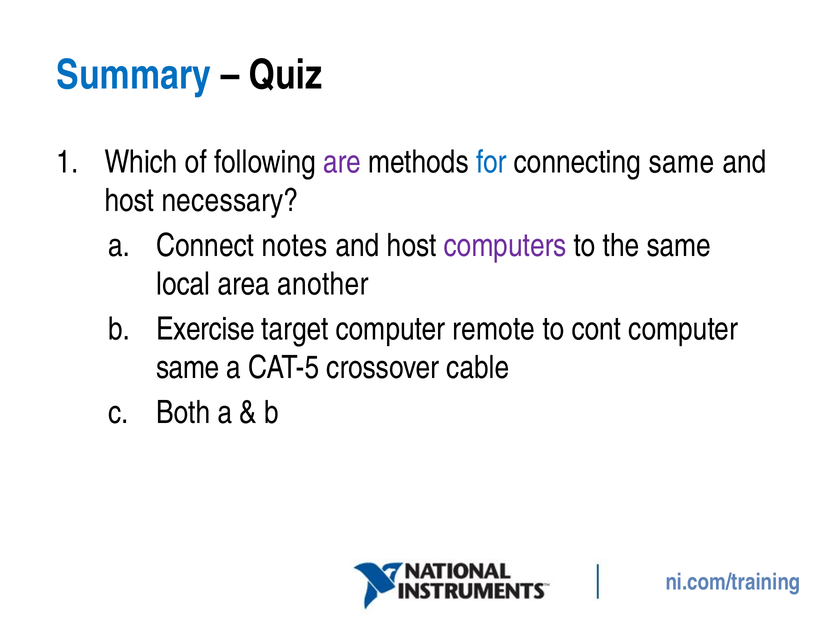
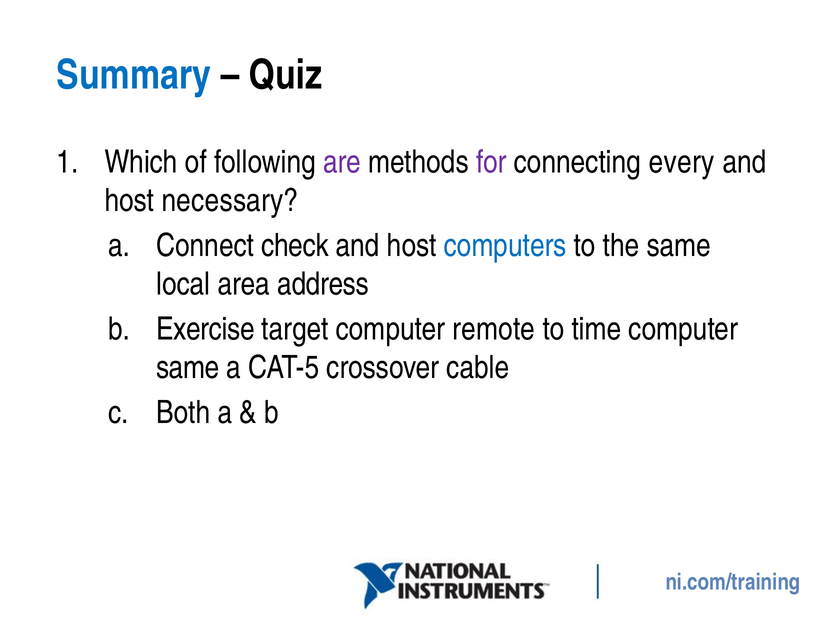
for colour: blue -> purple
connecting same: same -> every
notes: notes -> check
computers colour: purple -> blue
another: another -> address
cont: cont -> time
